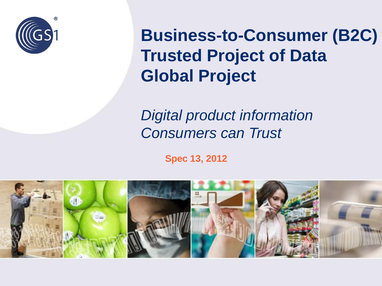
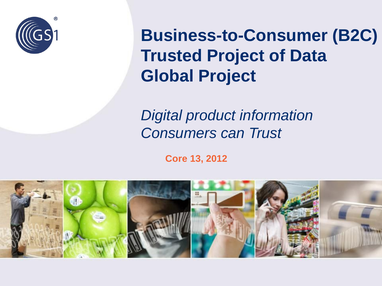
Spec: Spec -> Core
